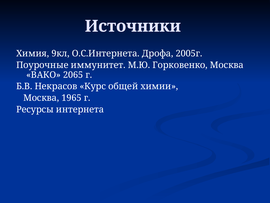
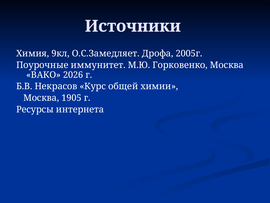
О.С.Интернета: О.С.Интернета -> О.С.Замедляет
2065: 2065 -> 2026
1965: 1965 -> 1905
